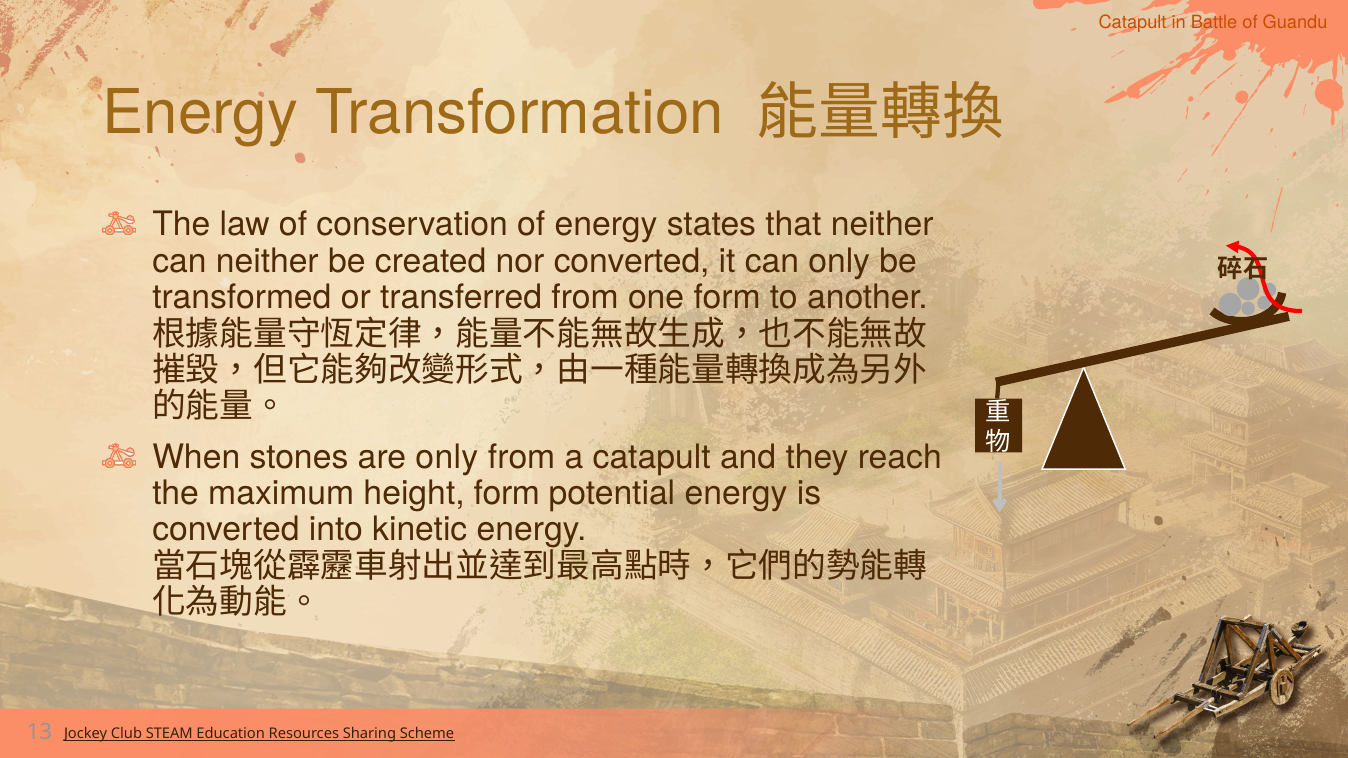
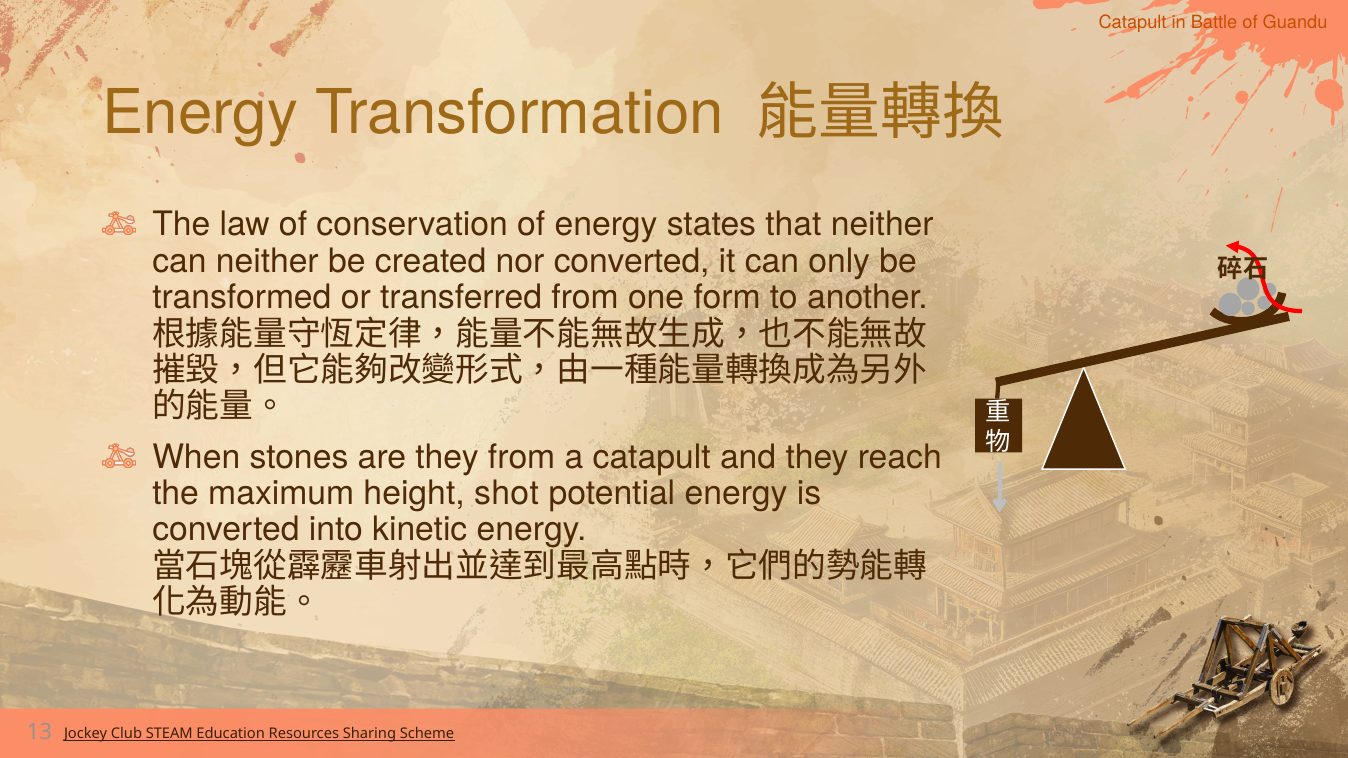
are only: only -> they
height form: form -> shot
